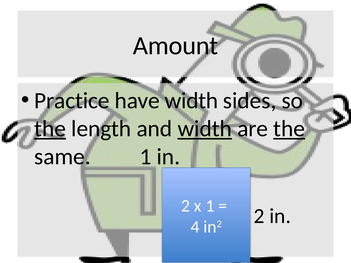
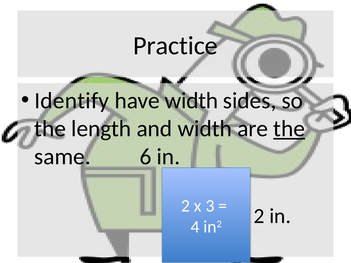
Amount: Amount -> Practice
Practice: Practice -> Identify
the at (50, 129) underline: present -> none
width at (205, 129) underline: present -> none
same 1: 1 -> 6
x 1: 1 -> 3
